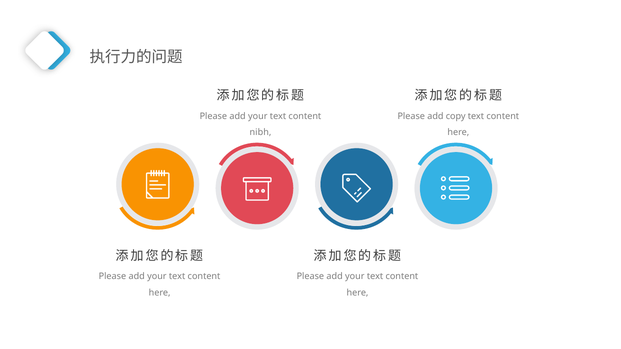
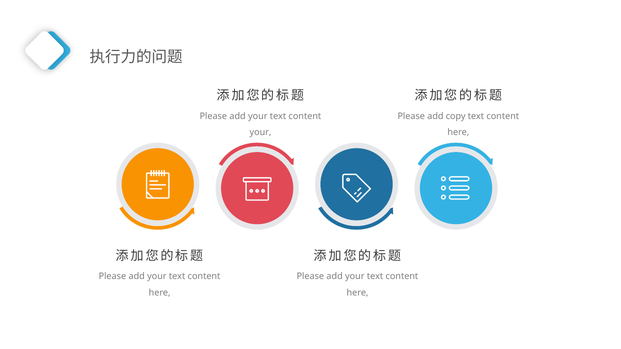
nibh at (260, 133): nibh -> your
